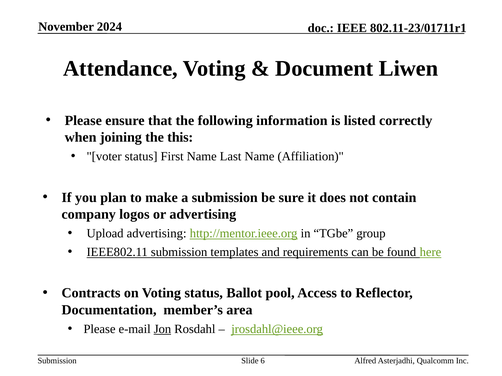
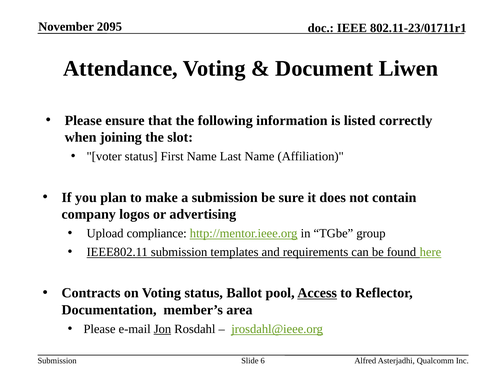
2024: 2024 -> 2095
this: this -> slot
Upload advertising: advertising -> compliance
Access underline: none -> present
